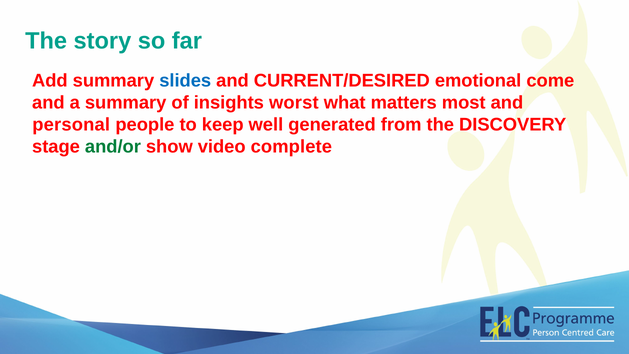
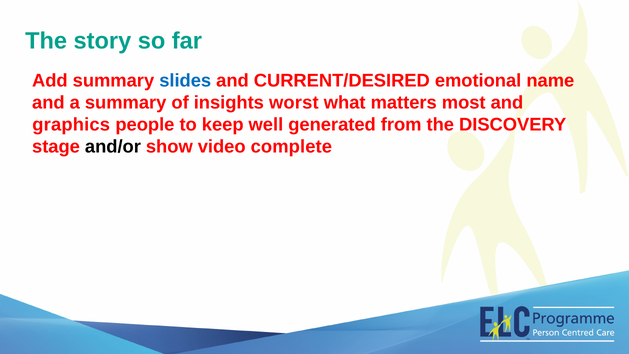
come: come -> name
personal: personal -> graphics
and/or colour: green -> black
